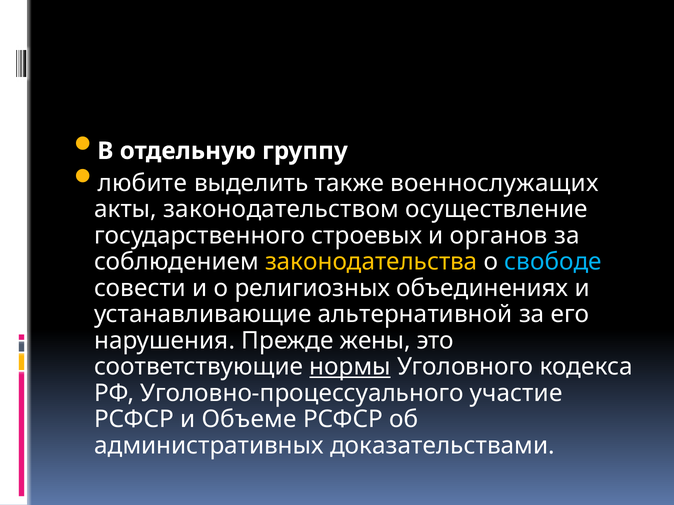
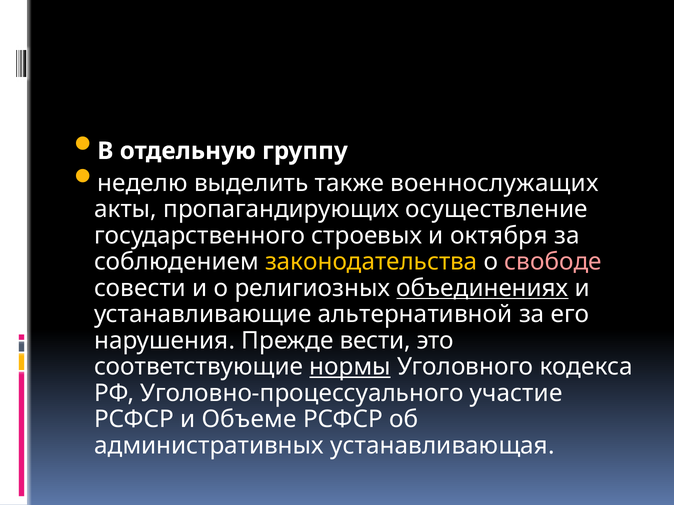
любите: любите -> неделю
законодательством: законодательством -> пропагандирующих
органов: органов -> октября
свободе colour: light blue -> pink
объединениях underline: none -> present
жены: жены -> вести
доказательствами: доказательствами -> устанавливающая
